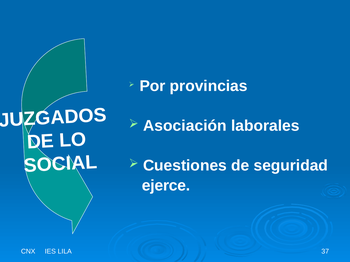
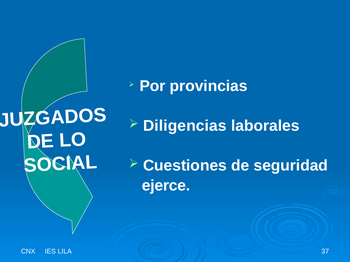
Asociación: Asociación -> Diligencias
